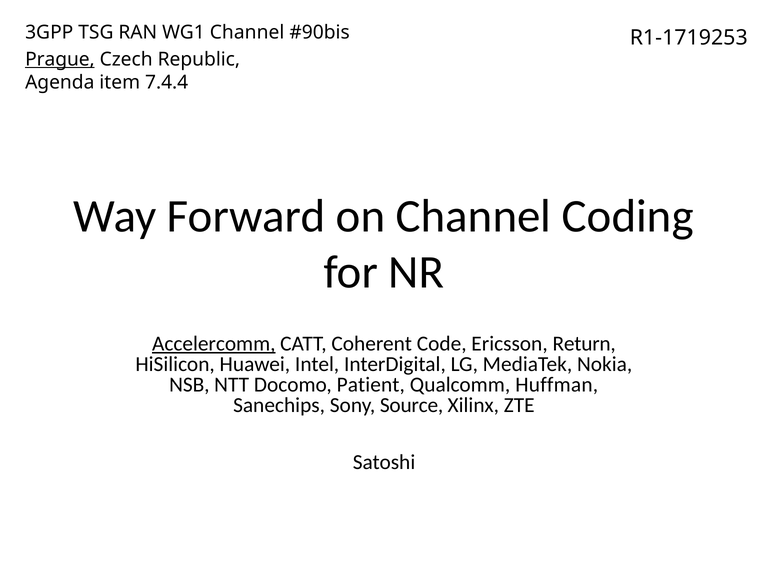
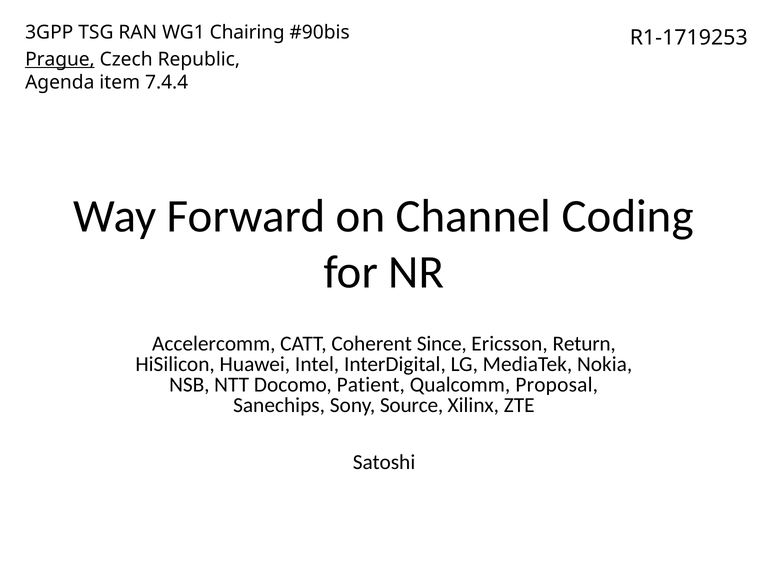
WG1 Channel: Channel -> Chairing
Accelercomm underline: present -> none
Code: Code -> Since
Huffman: Huffman -> Proposal
